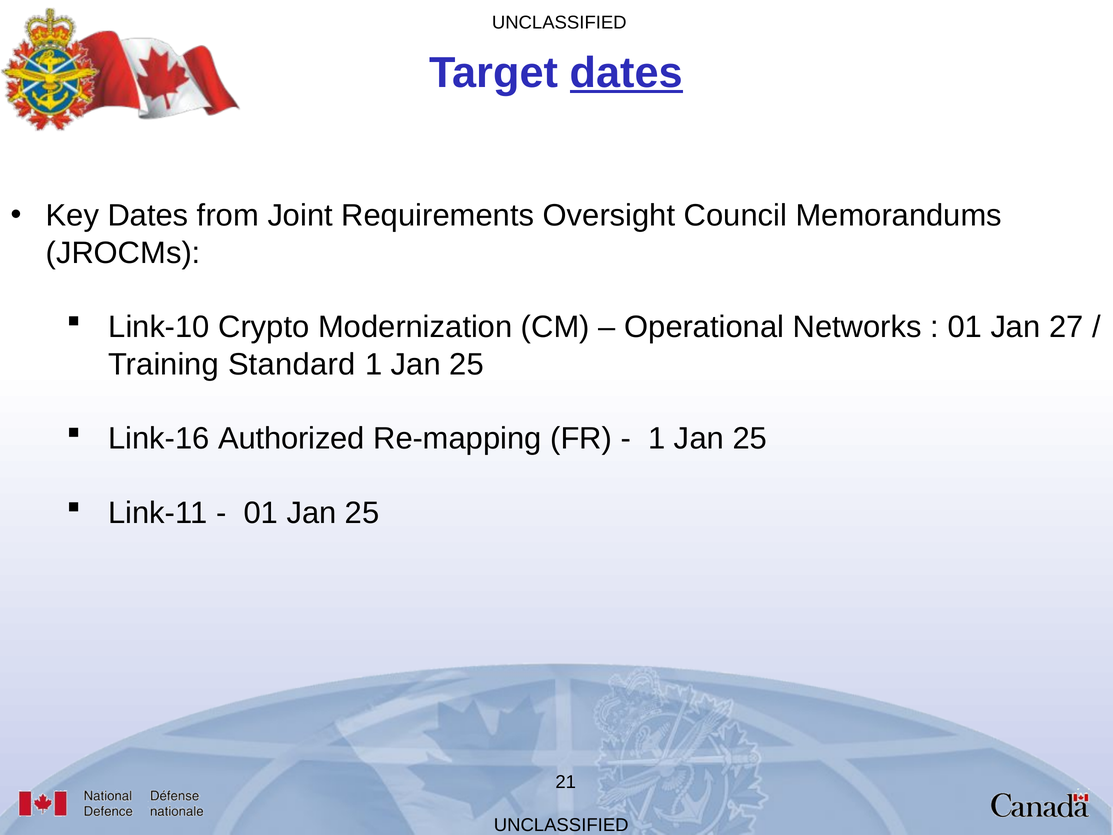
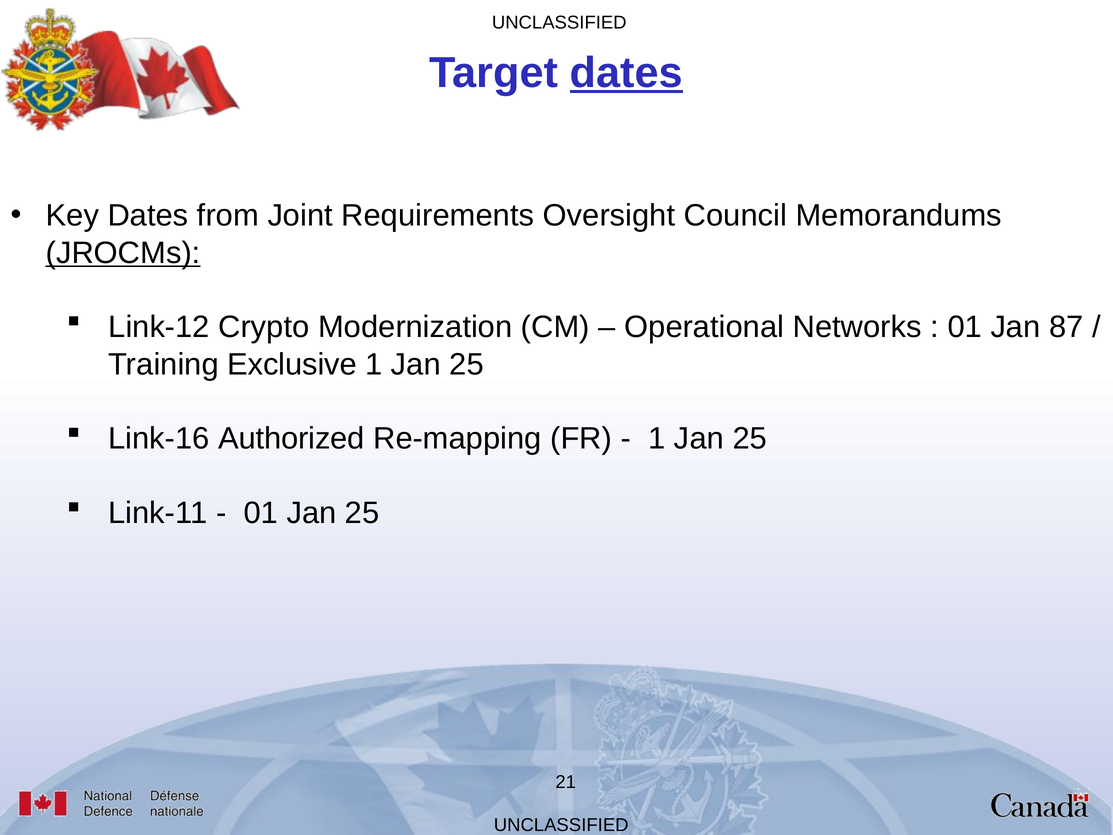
JROCMs underline: none -> present
Link-10: Link-10 -> Link-12
27: 27 -> 87
Standard: Standard -> Exclusive
